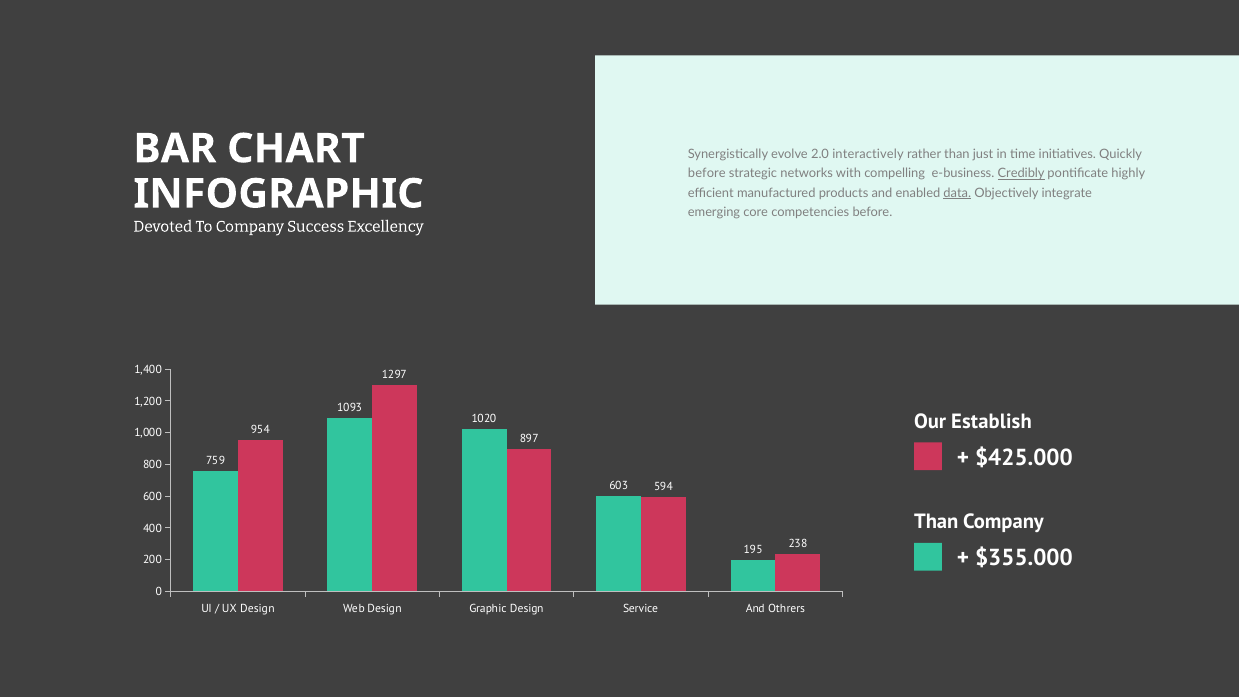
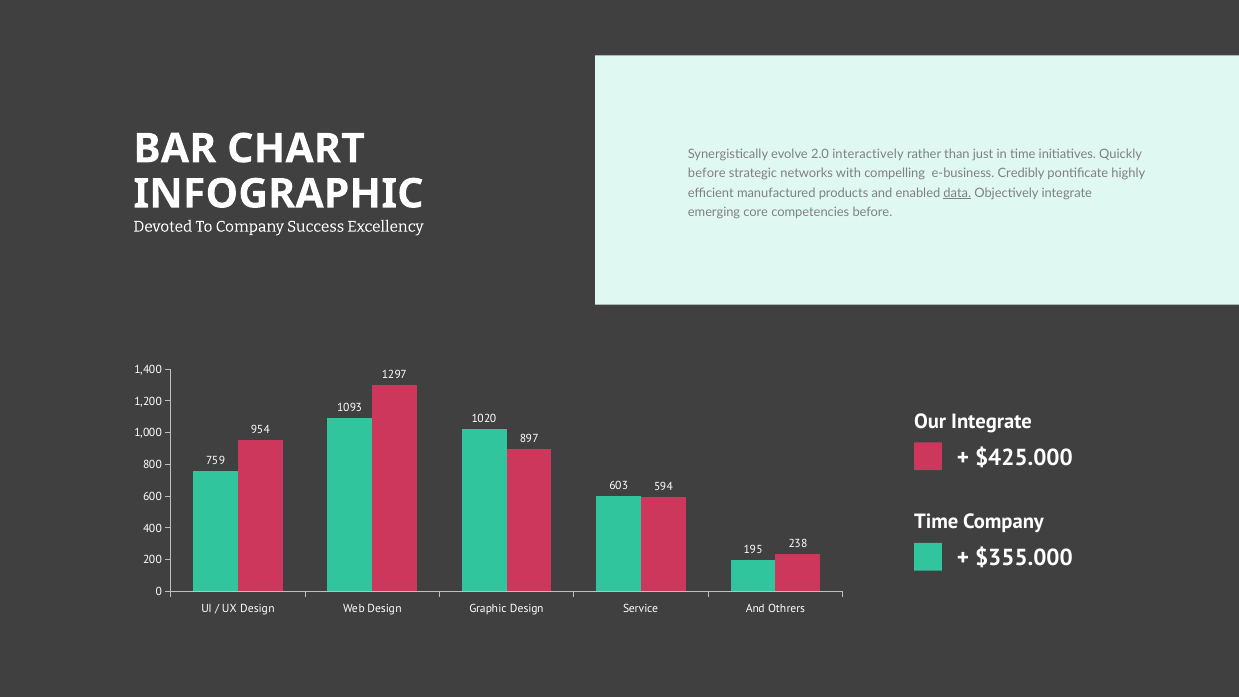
Credibly underline: present -> none
Our Establish: Establish -> Integrate
Than at (936, 522): Than -> Time
